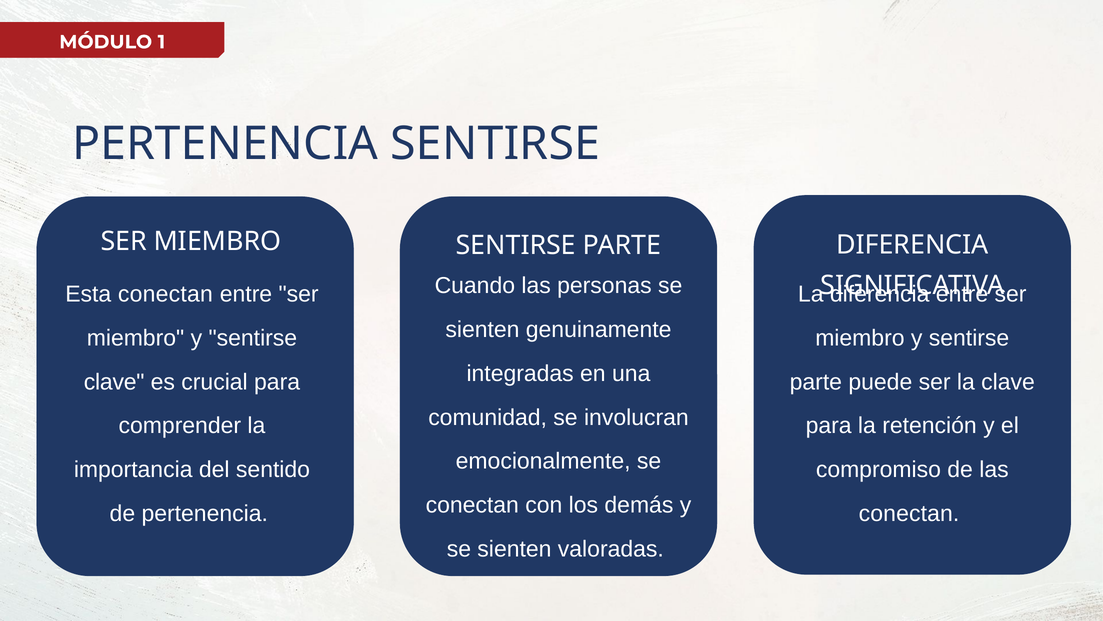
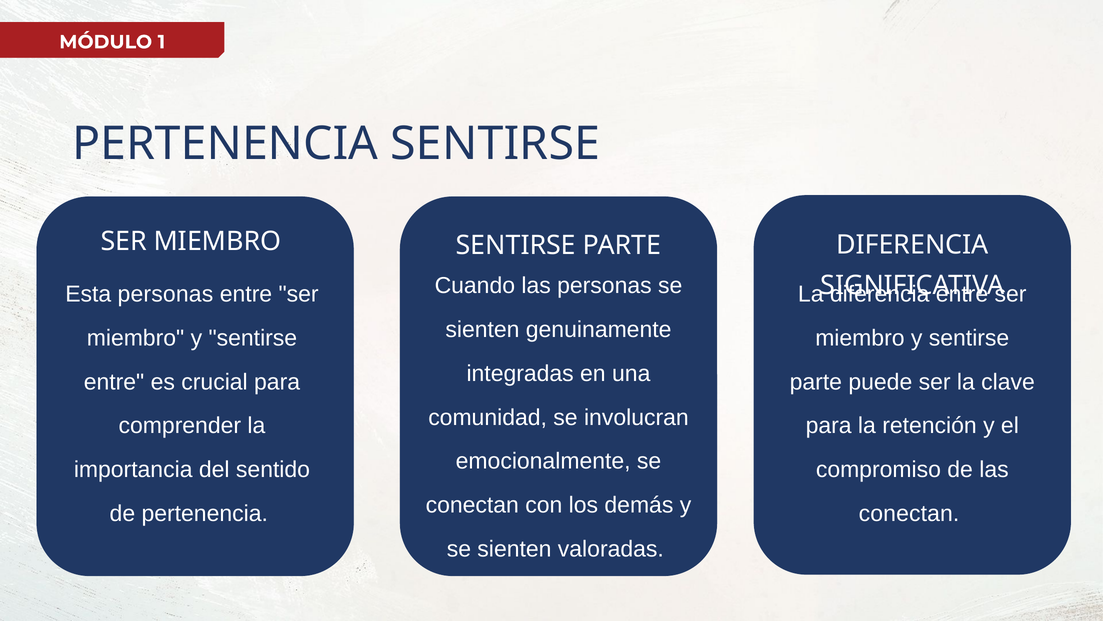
Esta conectan: conectan -> personas
clave at (114, 382): clave -> entre
